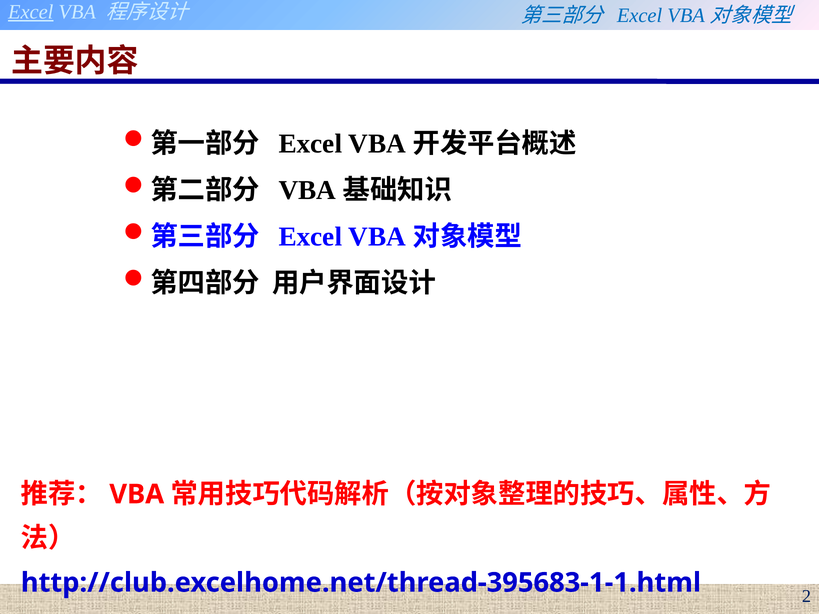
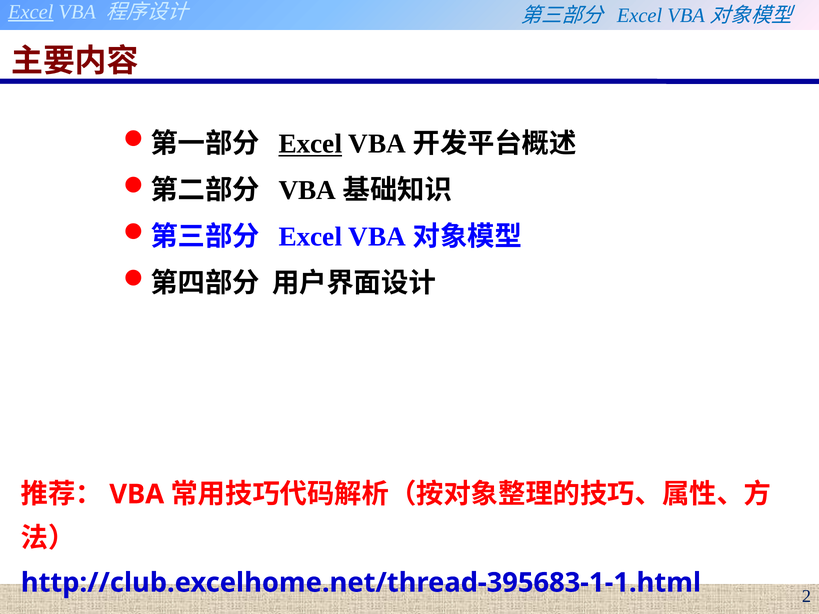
Excel at (310, 144) underline: none -> present
